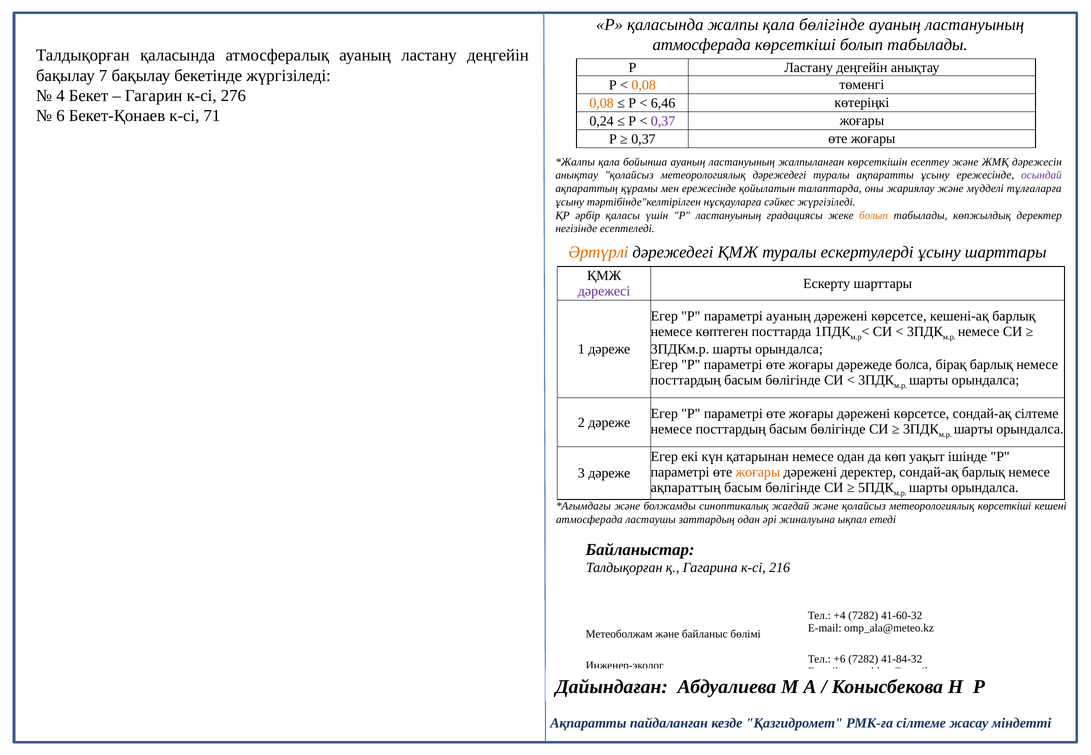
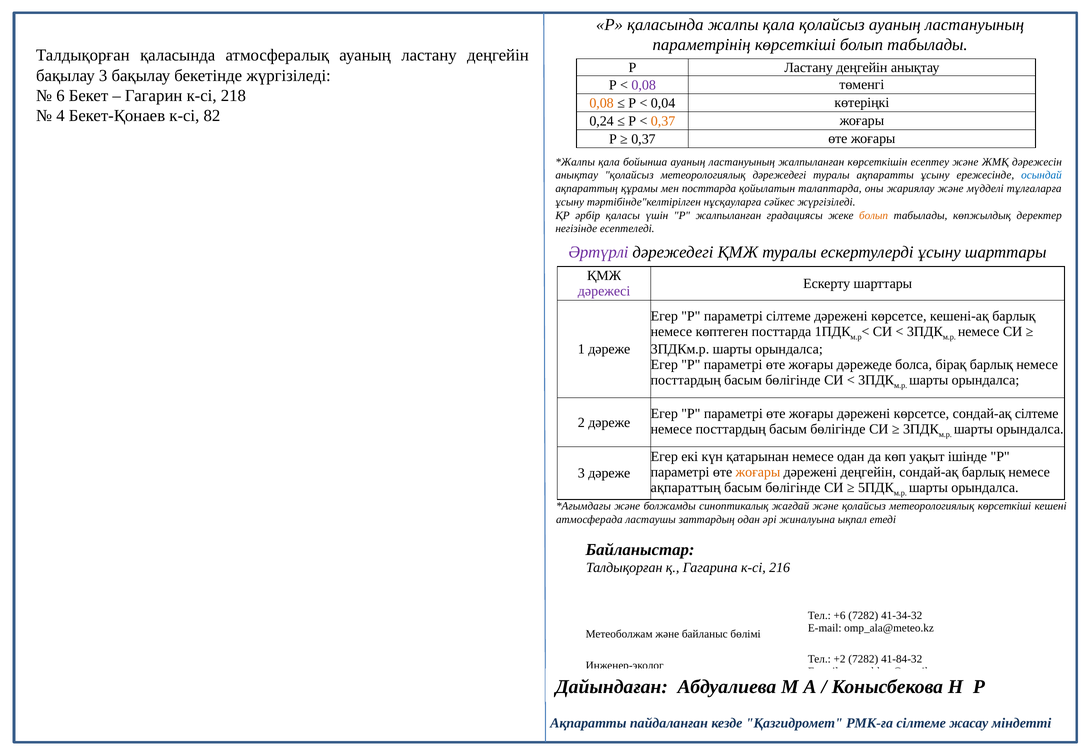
қала бөлігінде: бөлігінде -> қолайсыз
атмосферада at (702, 45): атмосферада -> параметрінің
бақылау 7: 7 -> 3
0,08 at (644, 85) colour: orange -> purple
4: 4 -> 6
276: 276 -> 218
6,46: 6,46 -> 0,04
6: 6 -> 4
71: 71 -> 82
0,37 at (663, 121) colour: purple -> orange
осындай colour: purple -> blue
мен ережесінде: ережесінде -> посттарда
Р ластануының: ластануының -> жалпыланған
Әртүрлі colour: orange -> purple
параметрі ауаның: ауаның -> сілтеме
дәрежені деректер: деректер -> деңгейін
+4: +4 -> +6
41-60-32: 41-60-32 -> 41-34-32
+6: +6 -> +2
